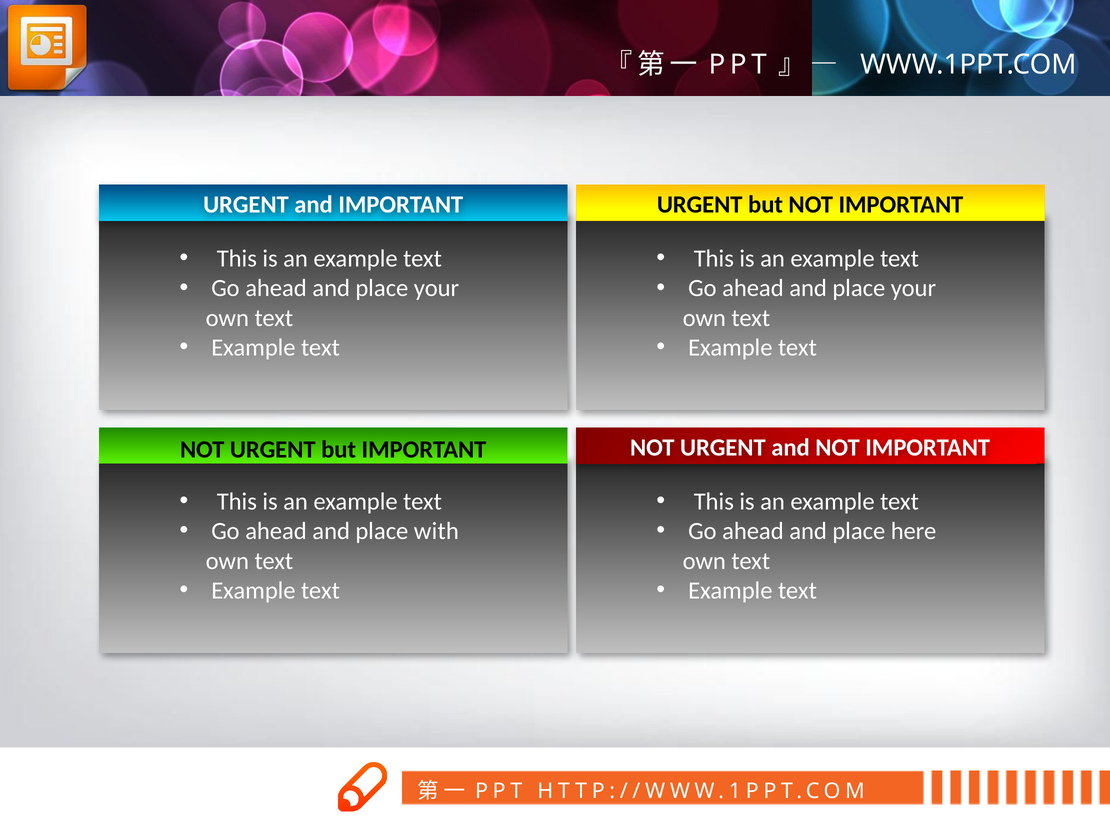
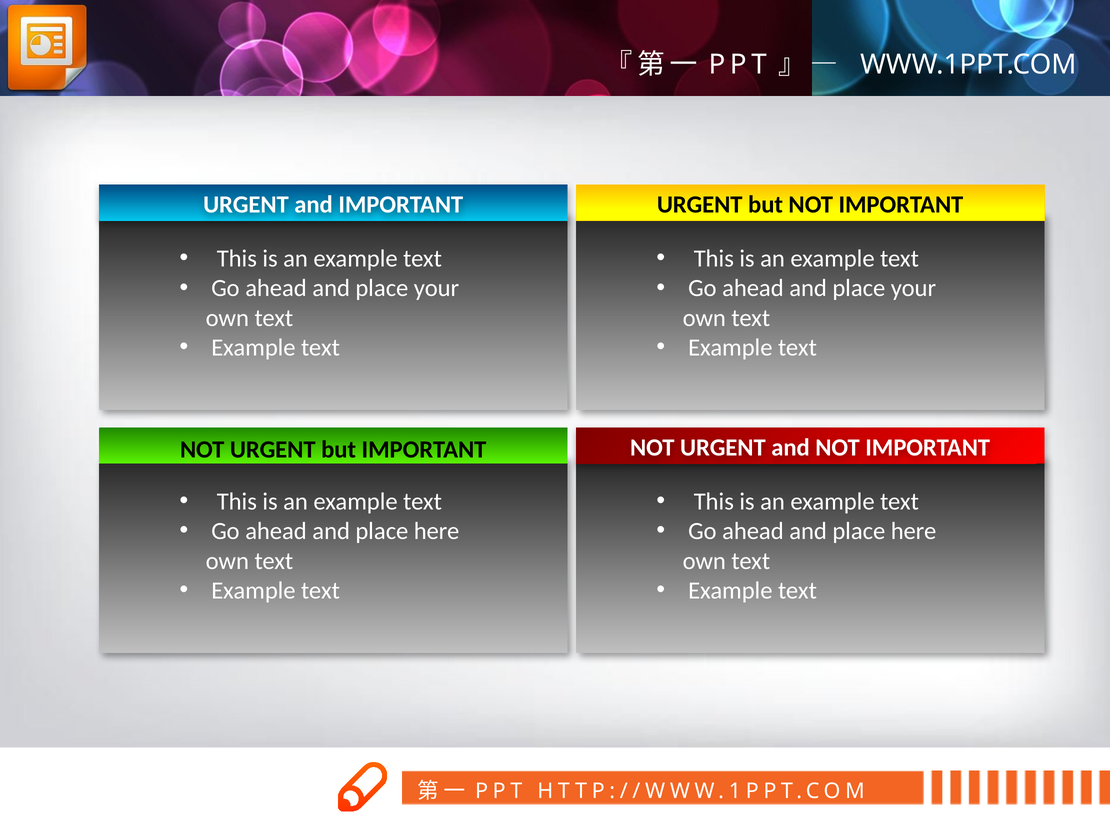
with at (436, 531): with -> here
